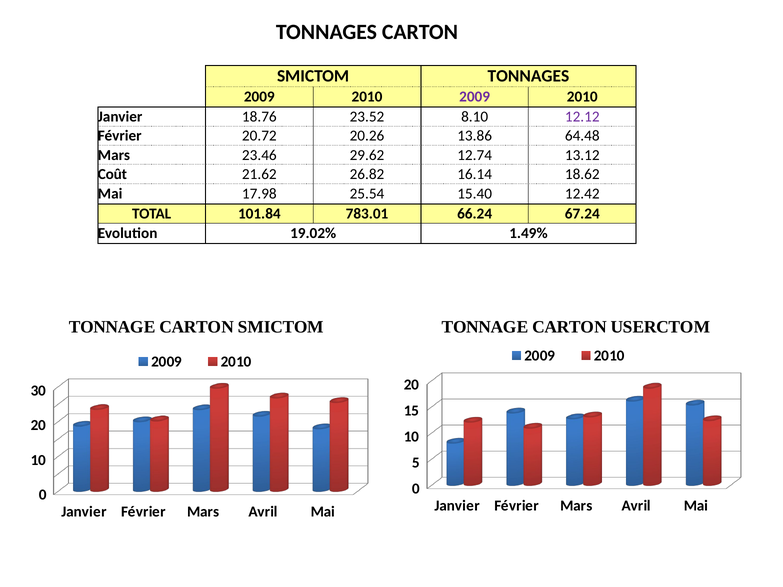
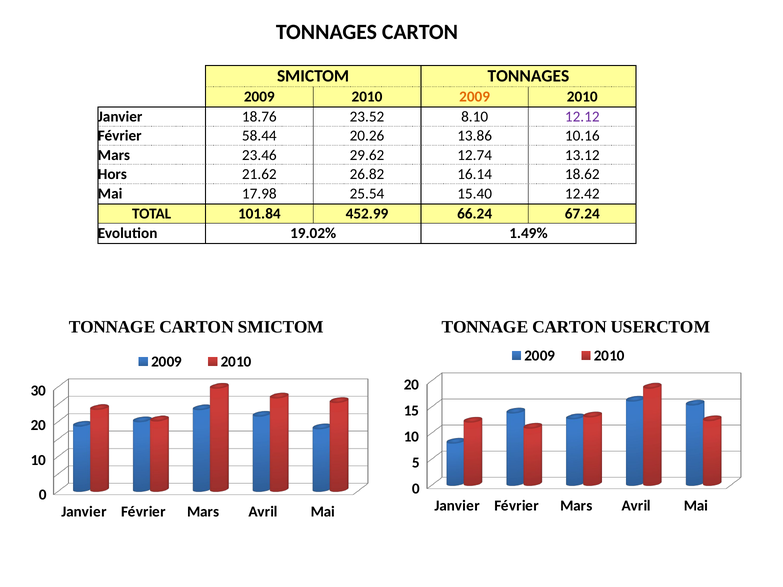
2009 at (475, 97) colour: purple -> orange
20.72: 20.72 -> 58.44
64.48: 64.48 -> 10.16
Coût: Coût -> Hors
783.01: 783.01 -> 452.99
